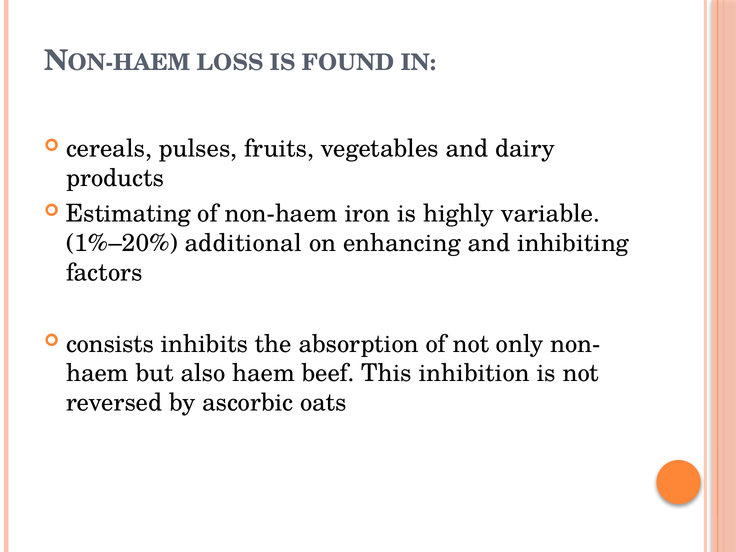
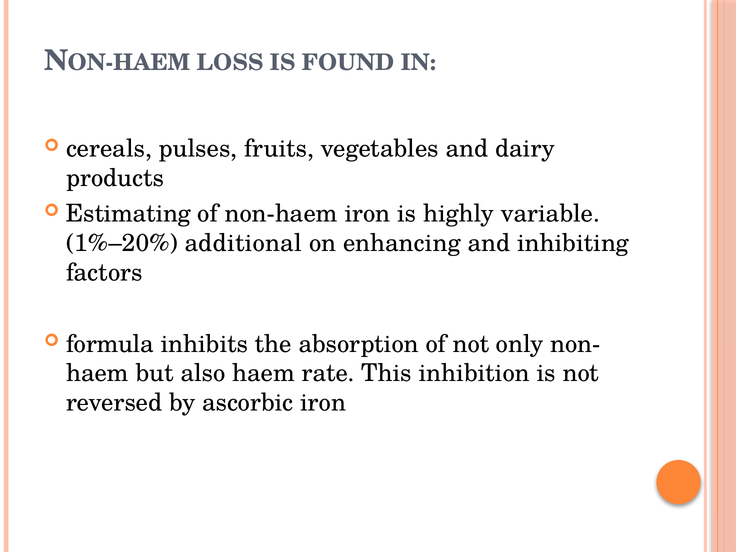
consists: consists -> formula
beef: beef -> rate
ascorbic oats: oats -> iron
